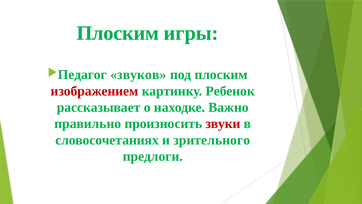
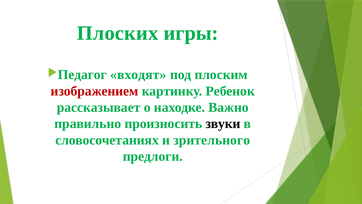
Плоским at (118, 33): Плоским -> Плоских
звуков: звуков -> входят
звуки colour: red -> black
